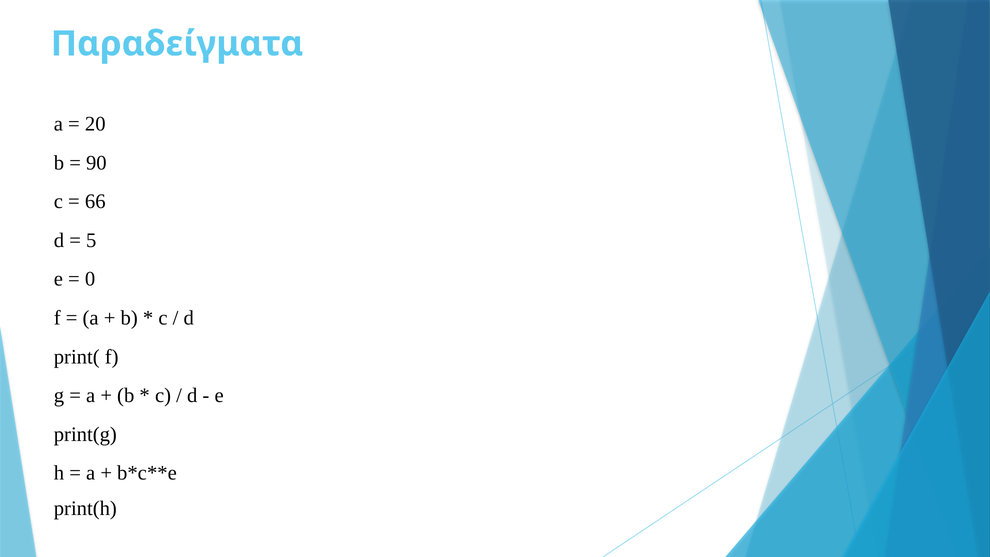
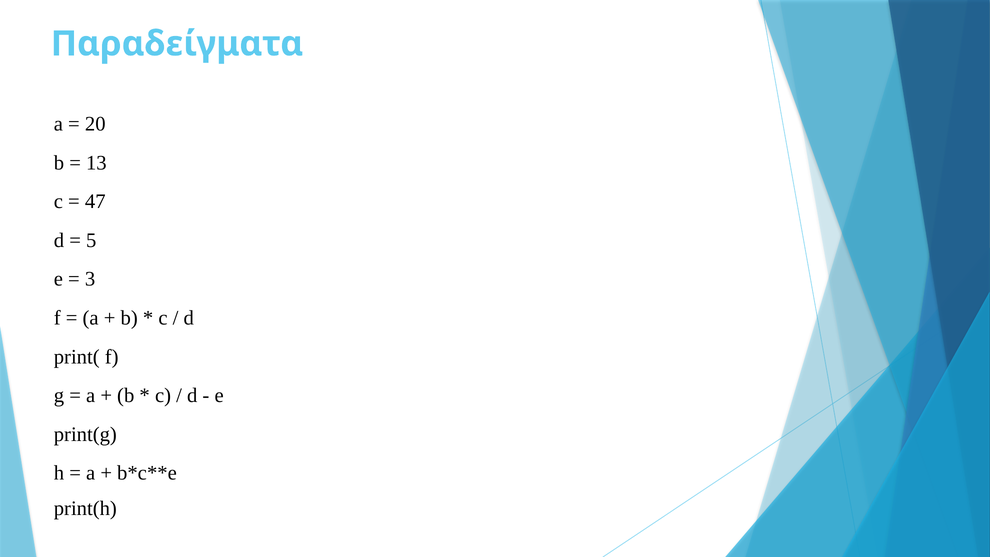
90: 90 -> 13
66: 66 -> 47
0: 0 -> 3
